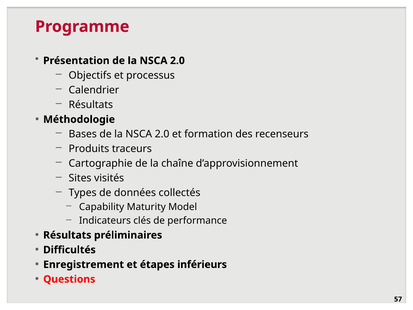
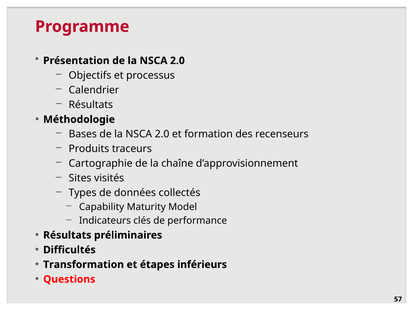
Enregistrement: Enregistrement -> Transformation
